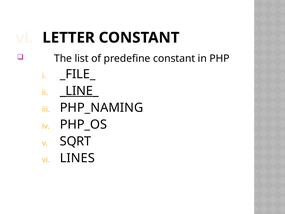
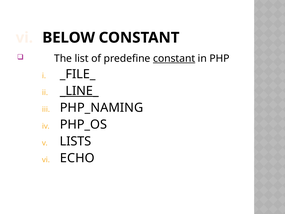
LETTER: LETTER -> BELOW
constant at (174, 58) underline: none -> present
SQRT: SQRT -> LISTS
LINES: LINES -> ECHO
